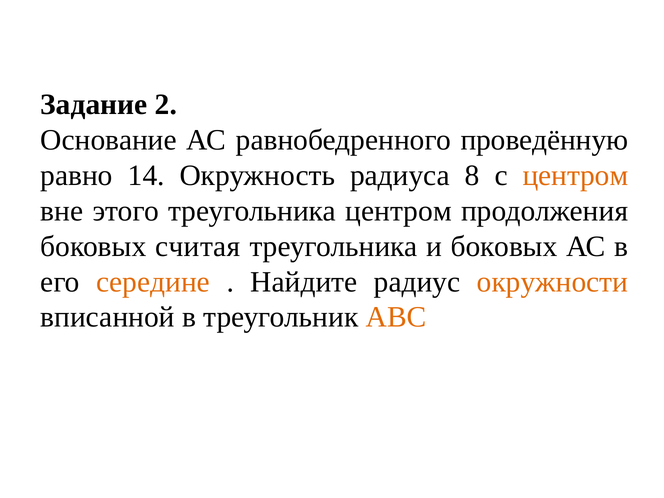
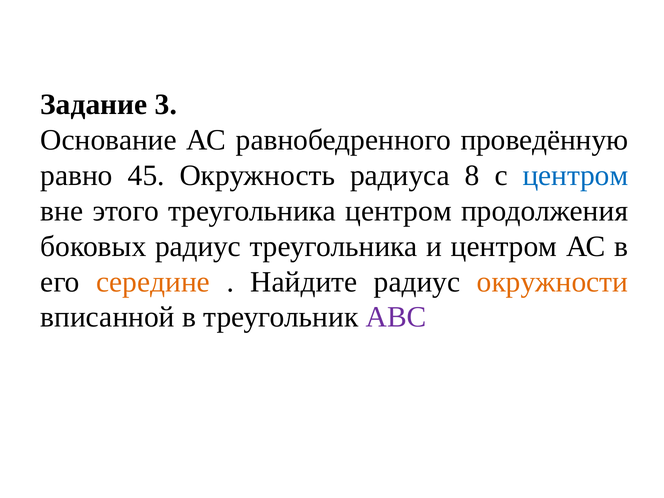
2: 2 -> 3
14: 14 -> 45
центром at (575, 176) colour: orange -> blue
боковых считая: считая -> радиус
и боковых: боковых -> центром
АВС colour: orange -> purple
